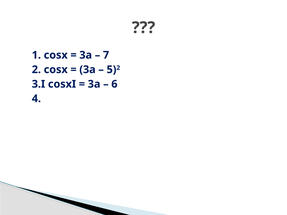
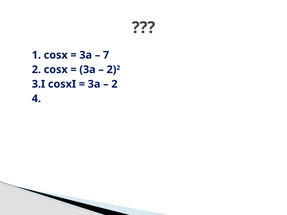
5 at (111, 70): 5 -> 2
6 at (114, 84): 6 -> 2
